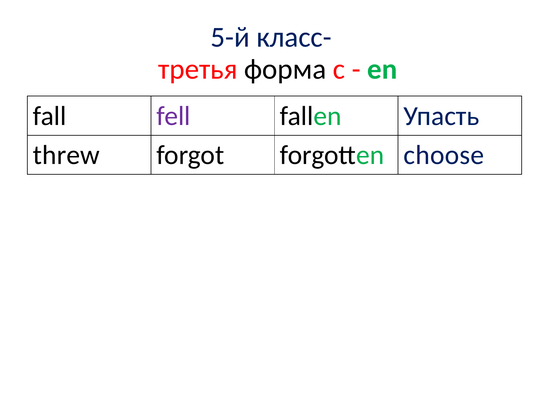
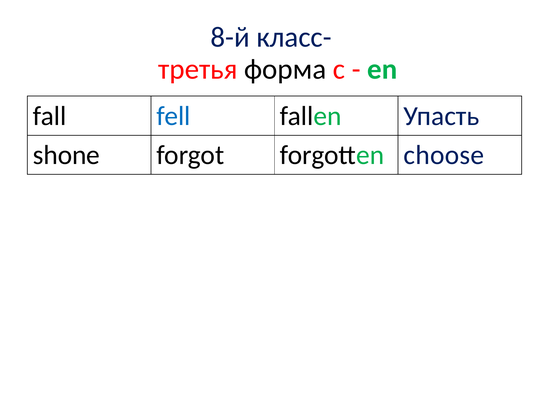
5-й: 5-й -> 8-й
fell colour: purple -> blue
threw: threw -> shone
